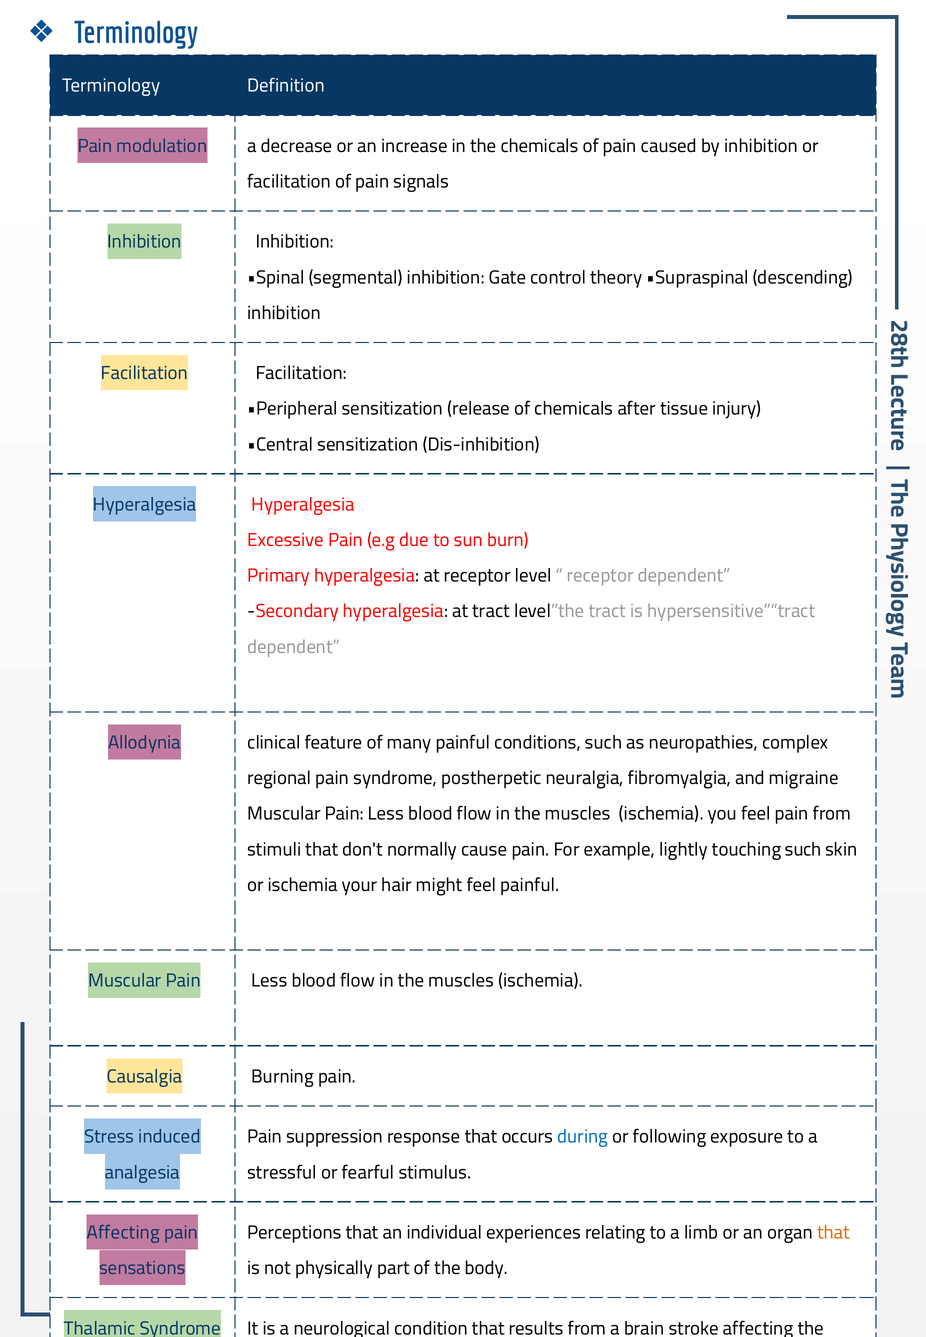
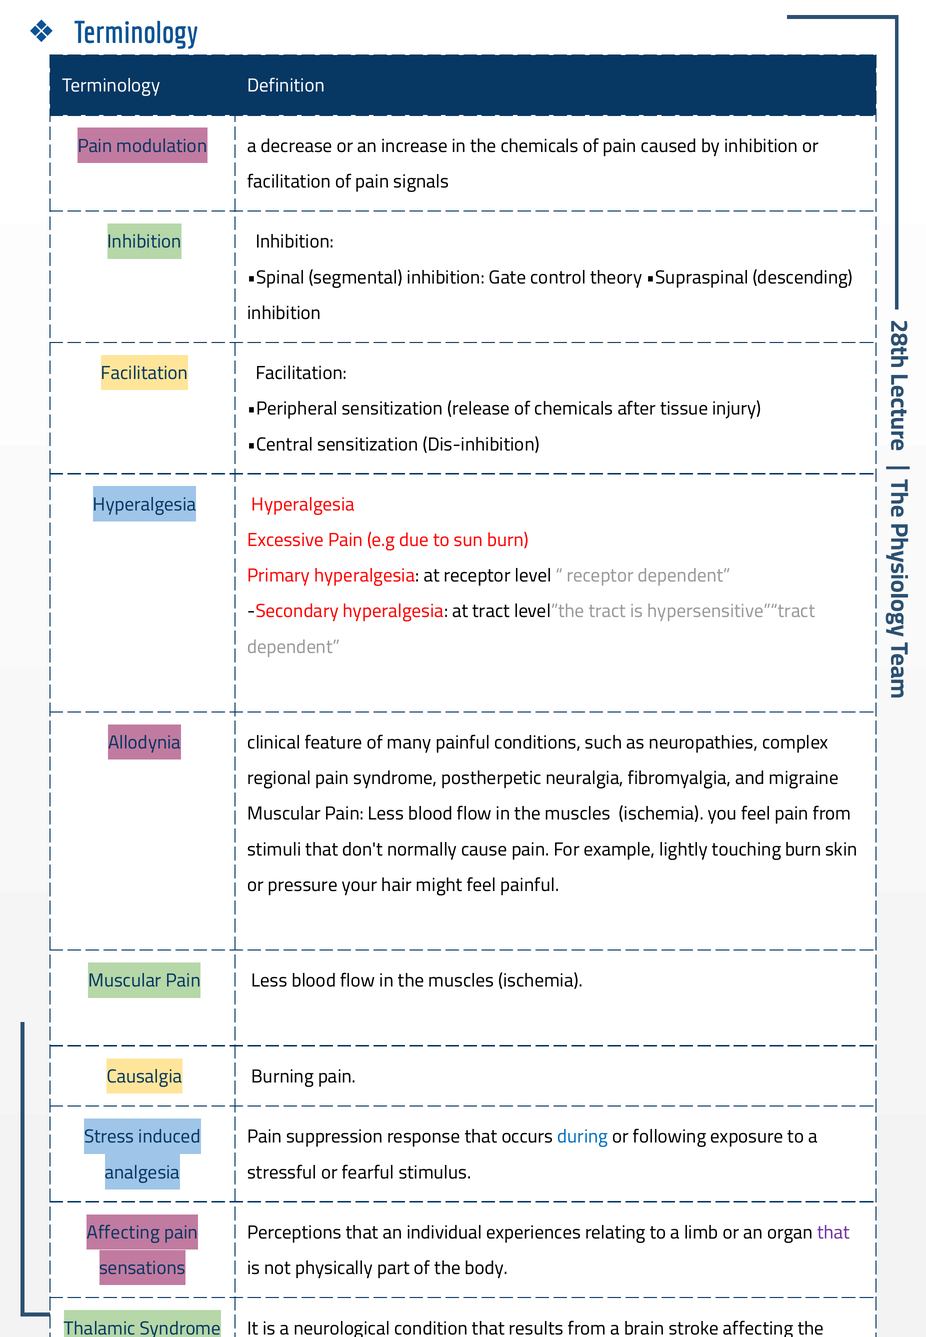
touching such: such -> burn
or ischemia: ischemia -> pressure
that at (834, 1233) colour: orange -> purple
